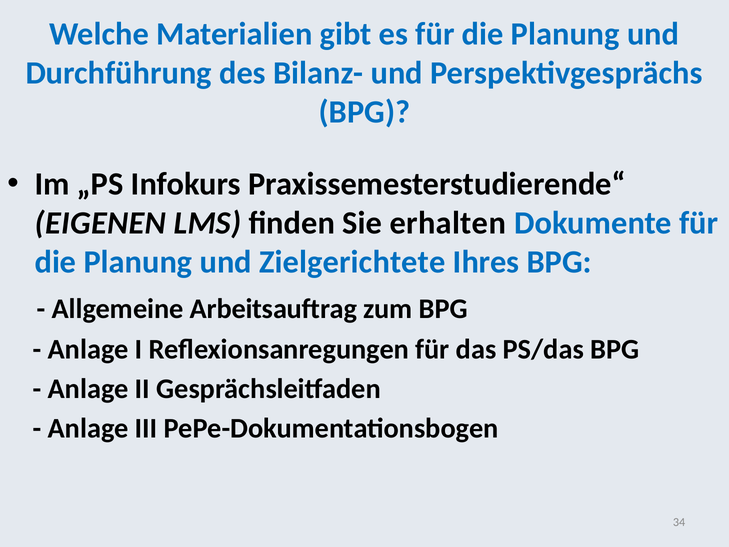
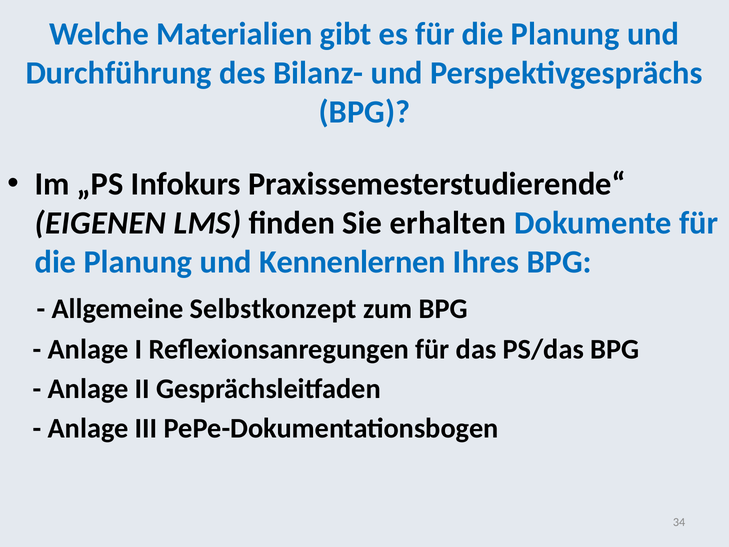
Zielgerichtete: Zielgerichtete -> Kennenlernen
Arbeitsauftrag: Arbeitsauftrag -> Selbstkonzept
